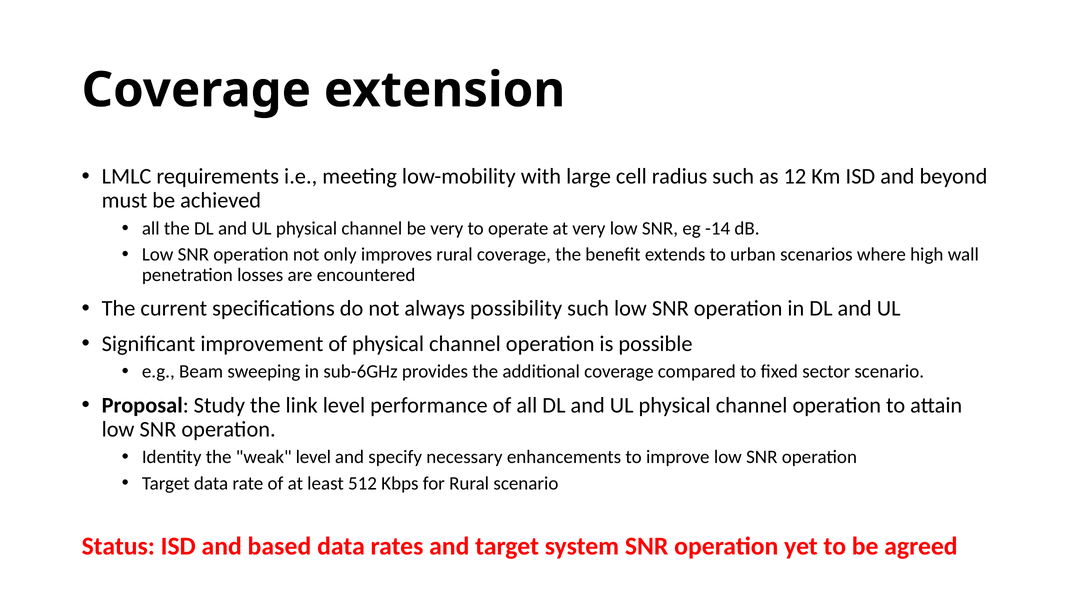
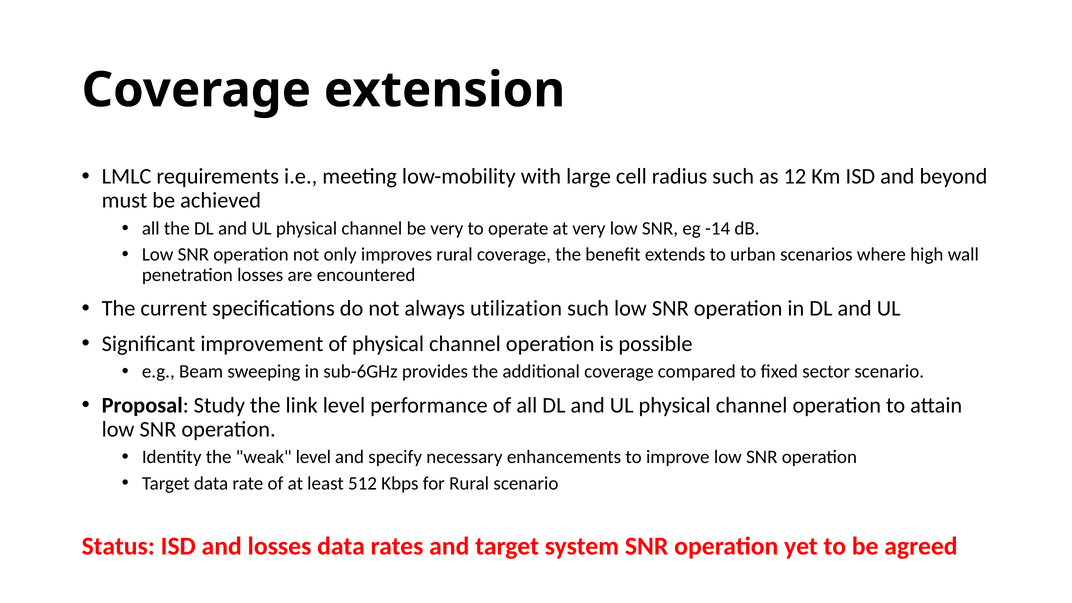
possibility: possibility -> utilization
and based: based -> losses
